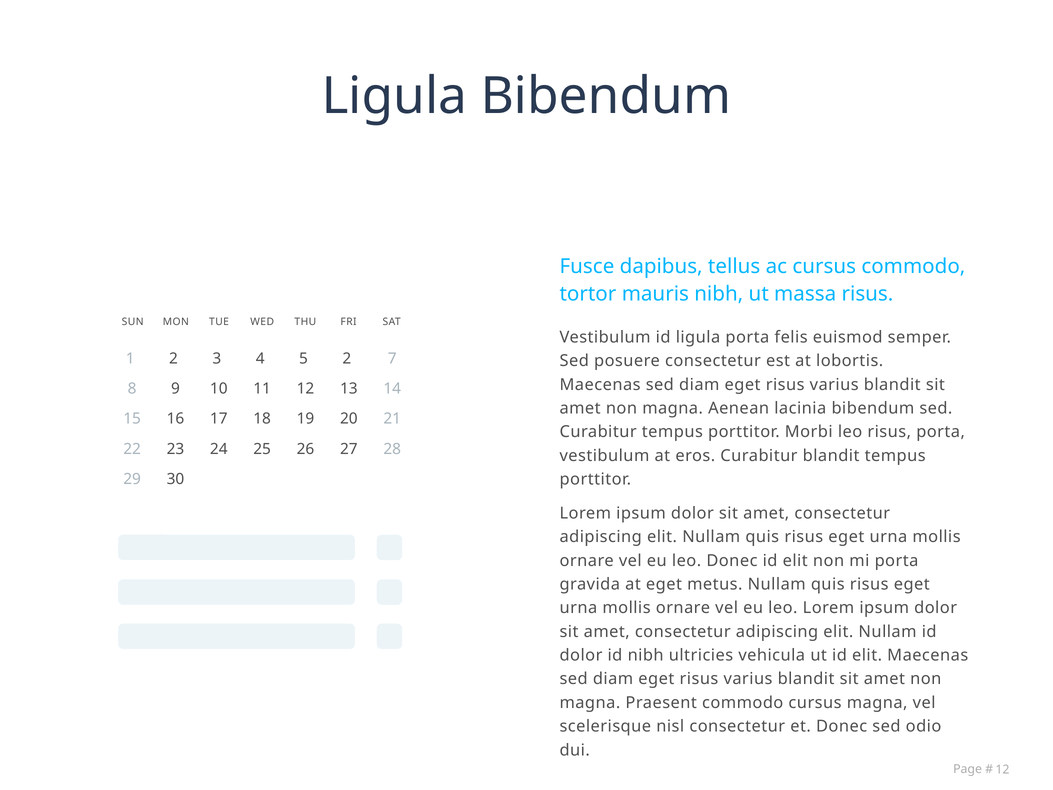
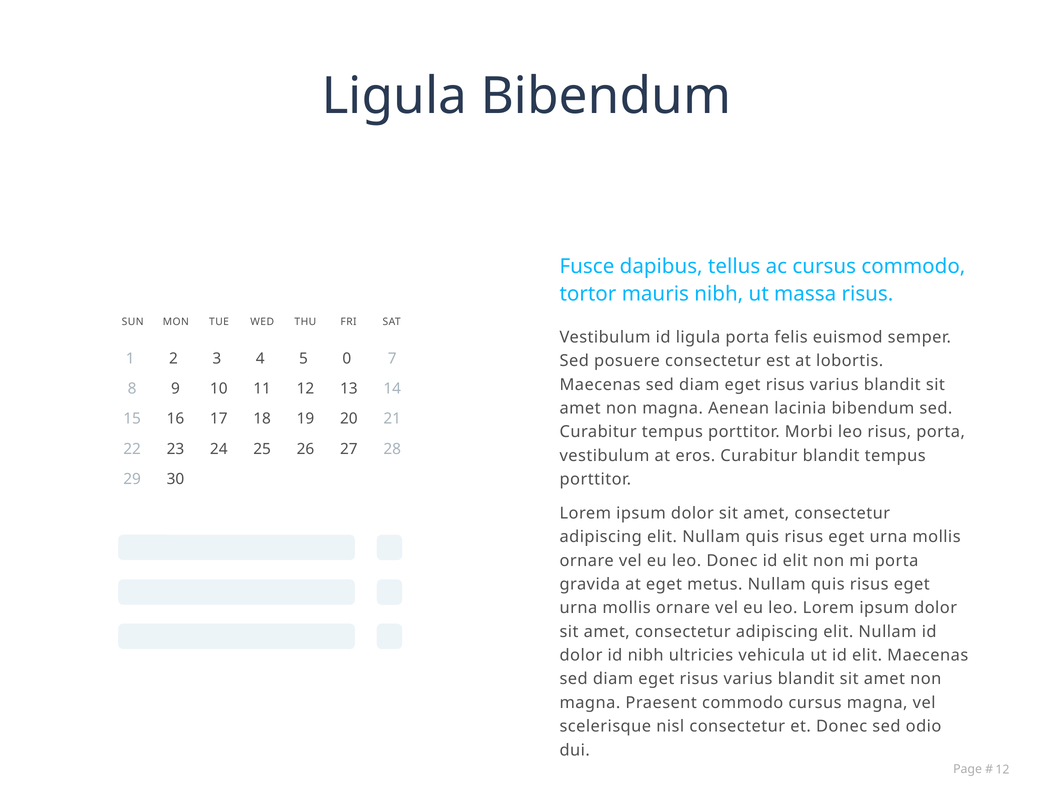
5 2: 2 -> 0
